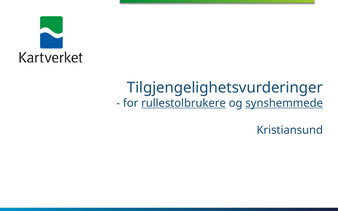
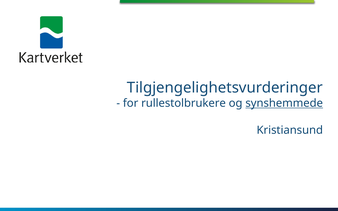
rullestolbrukere underline: present -> none
